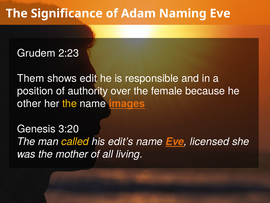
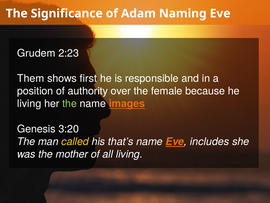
edit: edit -> first
other at (29, 103): other -> living
the at (70, 103) colour: yellow -> light green
edit’s: edit’s -> that’s
licensed: licensed -> includes
